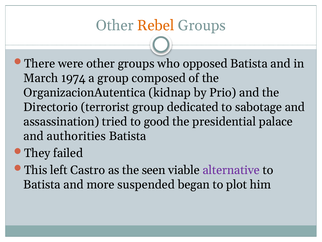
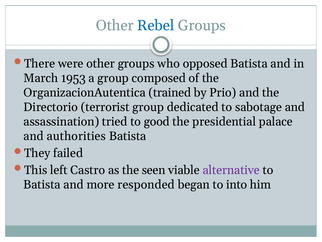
Rebel colour: orange -> blue
1974: 1974 -> 1953
kidnap: kidnap -> trained
suspended: suspended -> responded
plot: plot -> into
